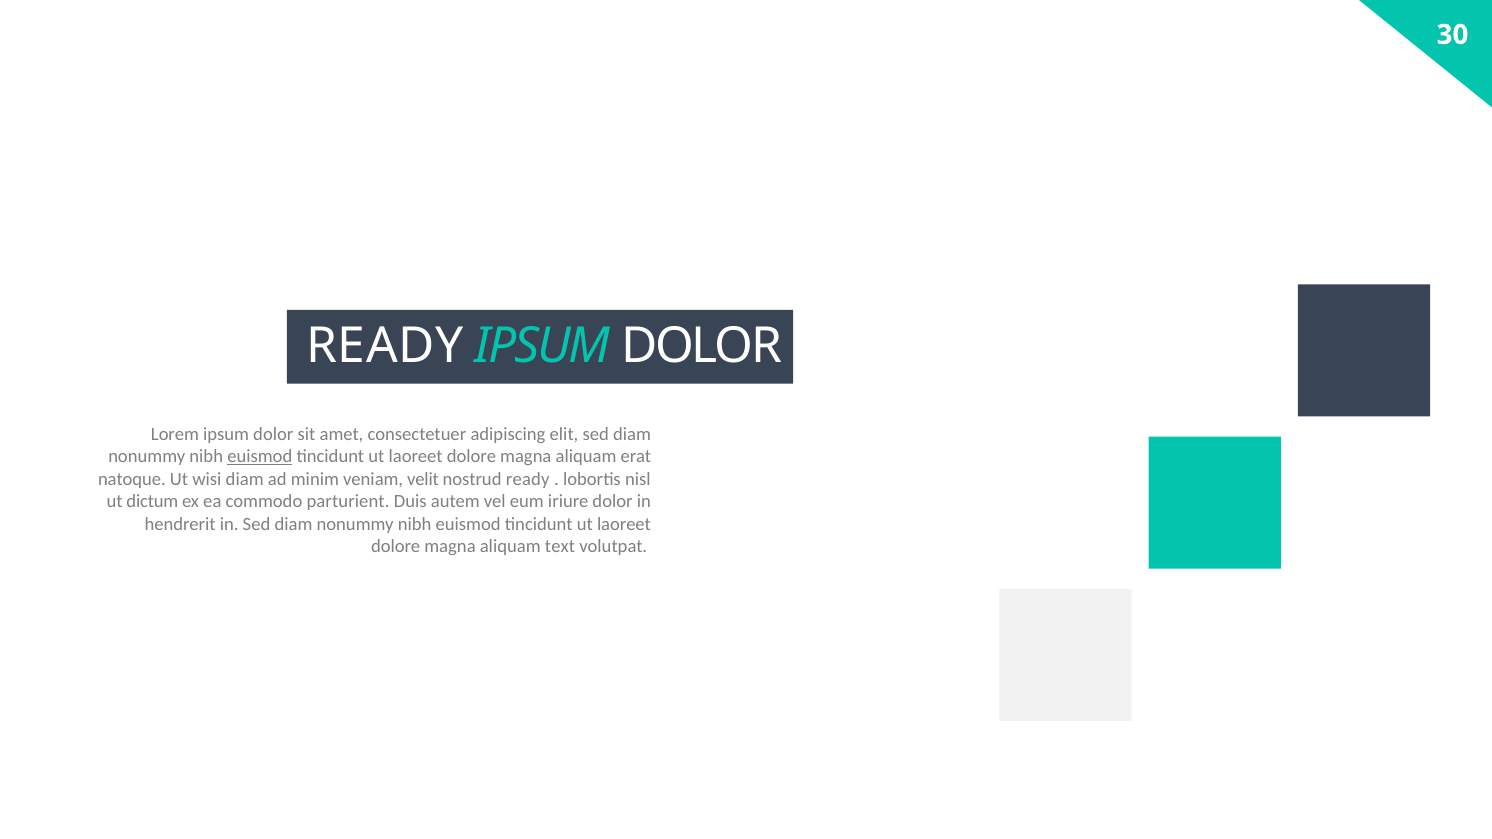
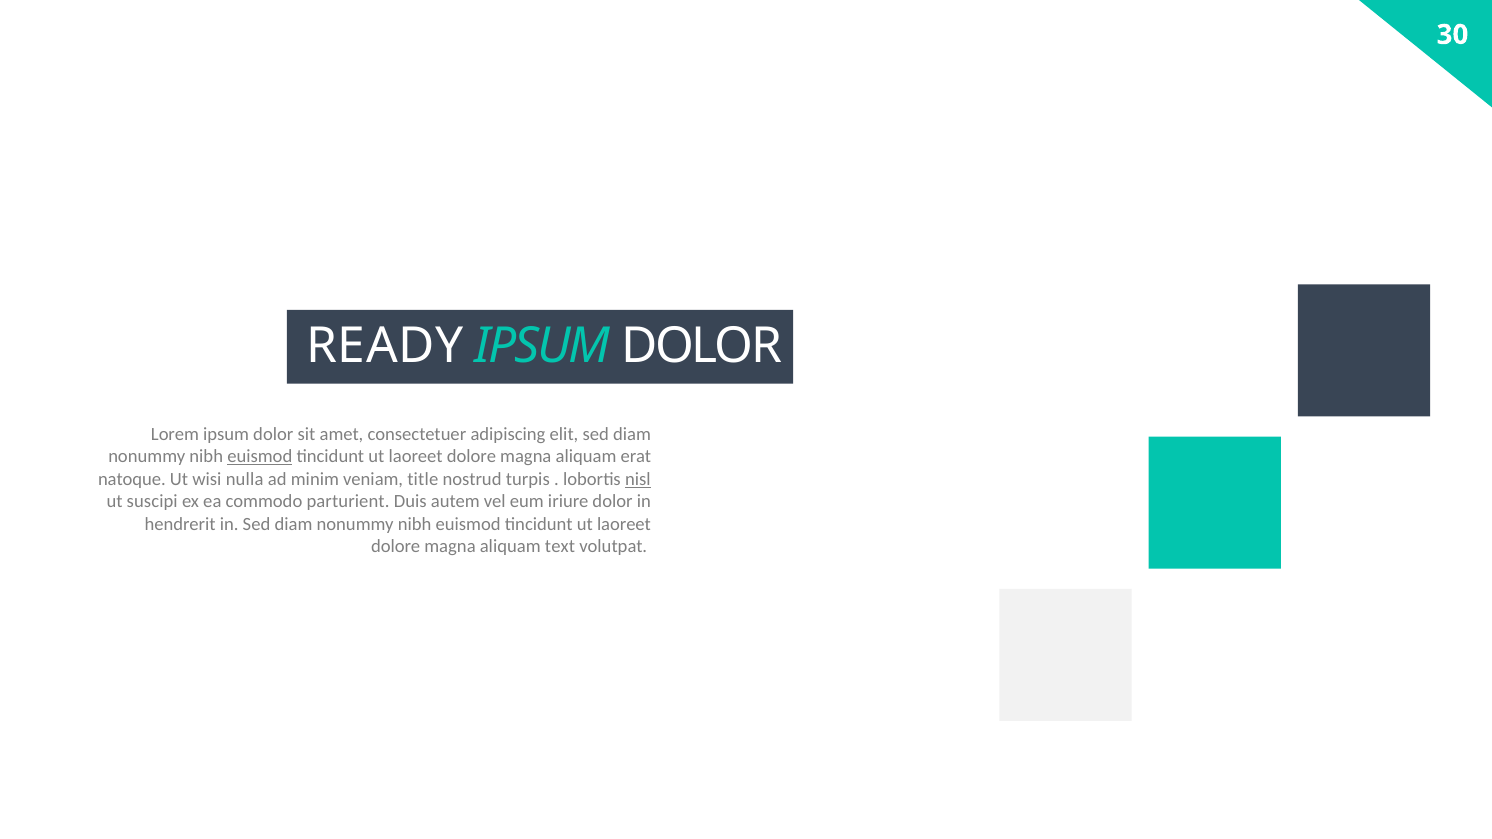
wisi diam: diam -> nulla
velit: velit -> title
nostrud ready: ready -> turpis
nisl underline: none -> present
dictum: dictum -> suscipi
